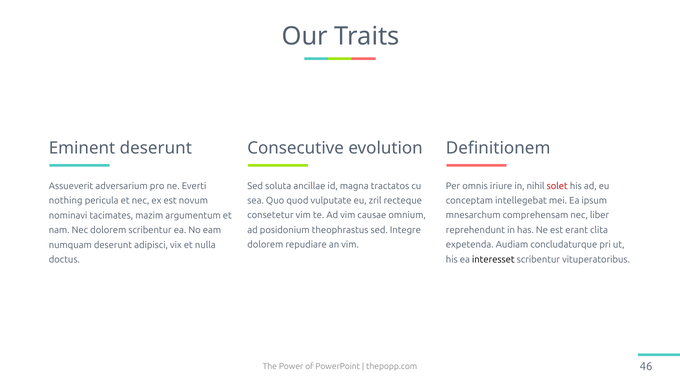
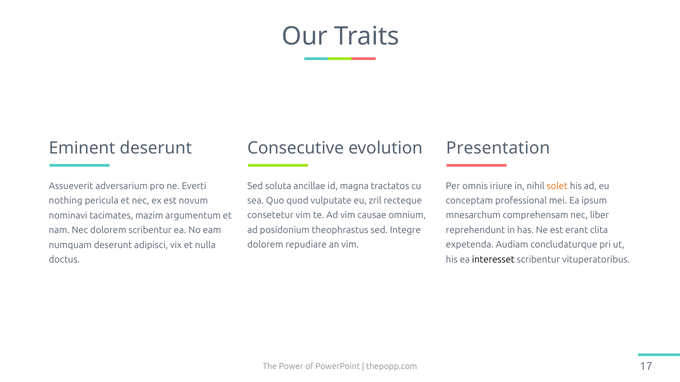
Definitionem: Definitionem -> Presentation
solet colour: red -> orange
intellegebat: intellegebat -> professional
46: 46 -> 17
